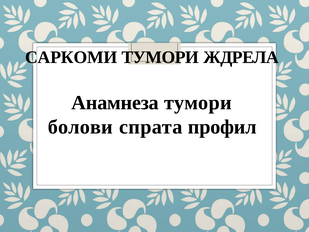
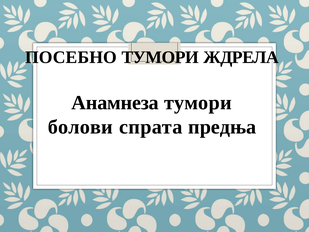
САРКОМИ: САРКОМИ -> ПОСЕБНО
профил: профил -> предња
